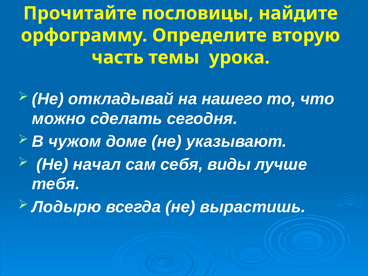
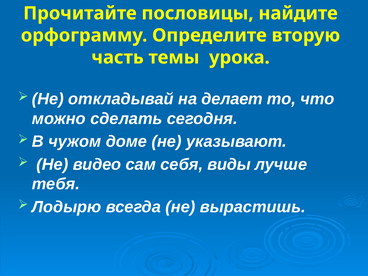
нашего: нашего -> делает
начал: начал -> видео
